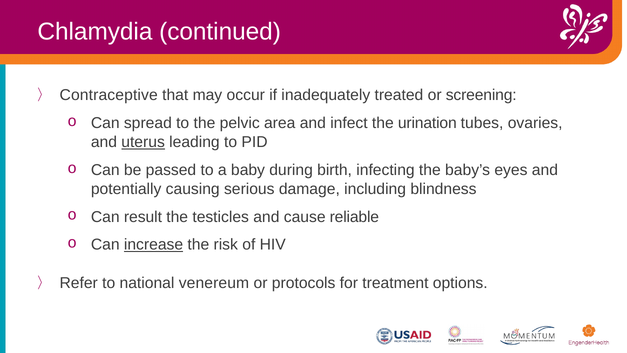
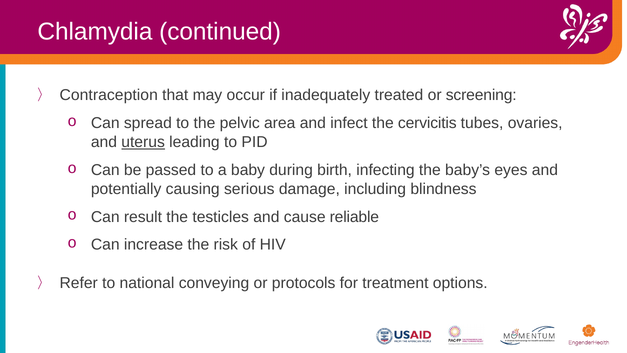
Contraceptive: Contraceptive -> Contraception
urination: urination -> cervicitis
increase underline: present -> none
venereum: venereum -> conveying
